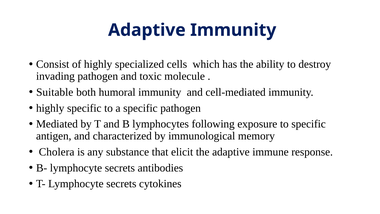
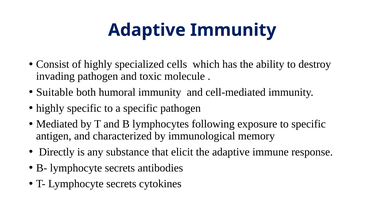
Cholera: Cholera -> Directly
